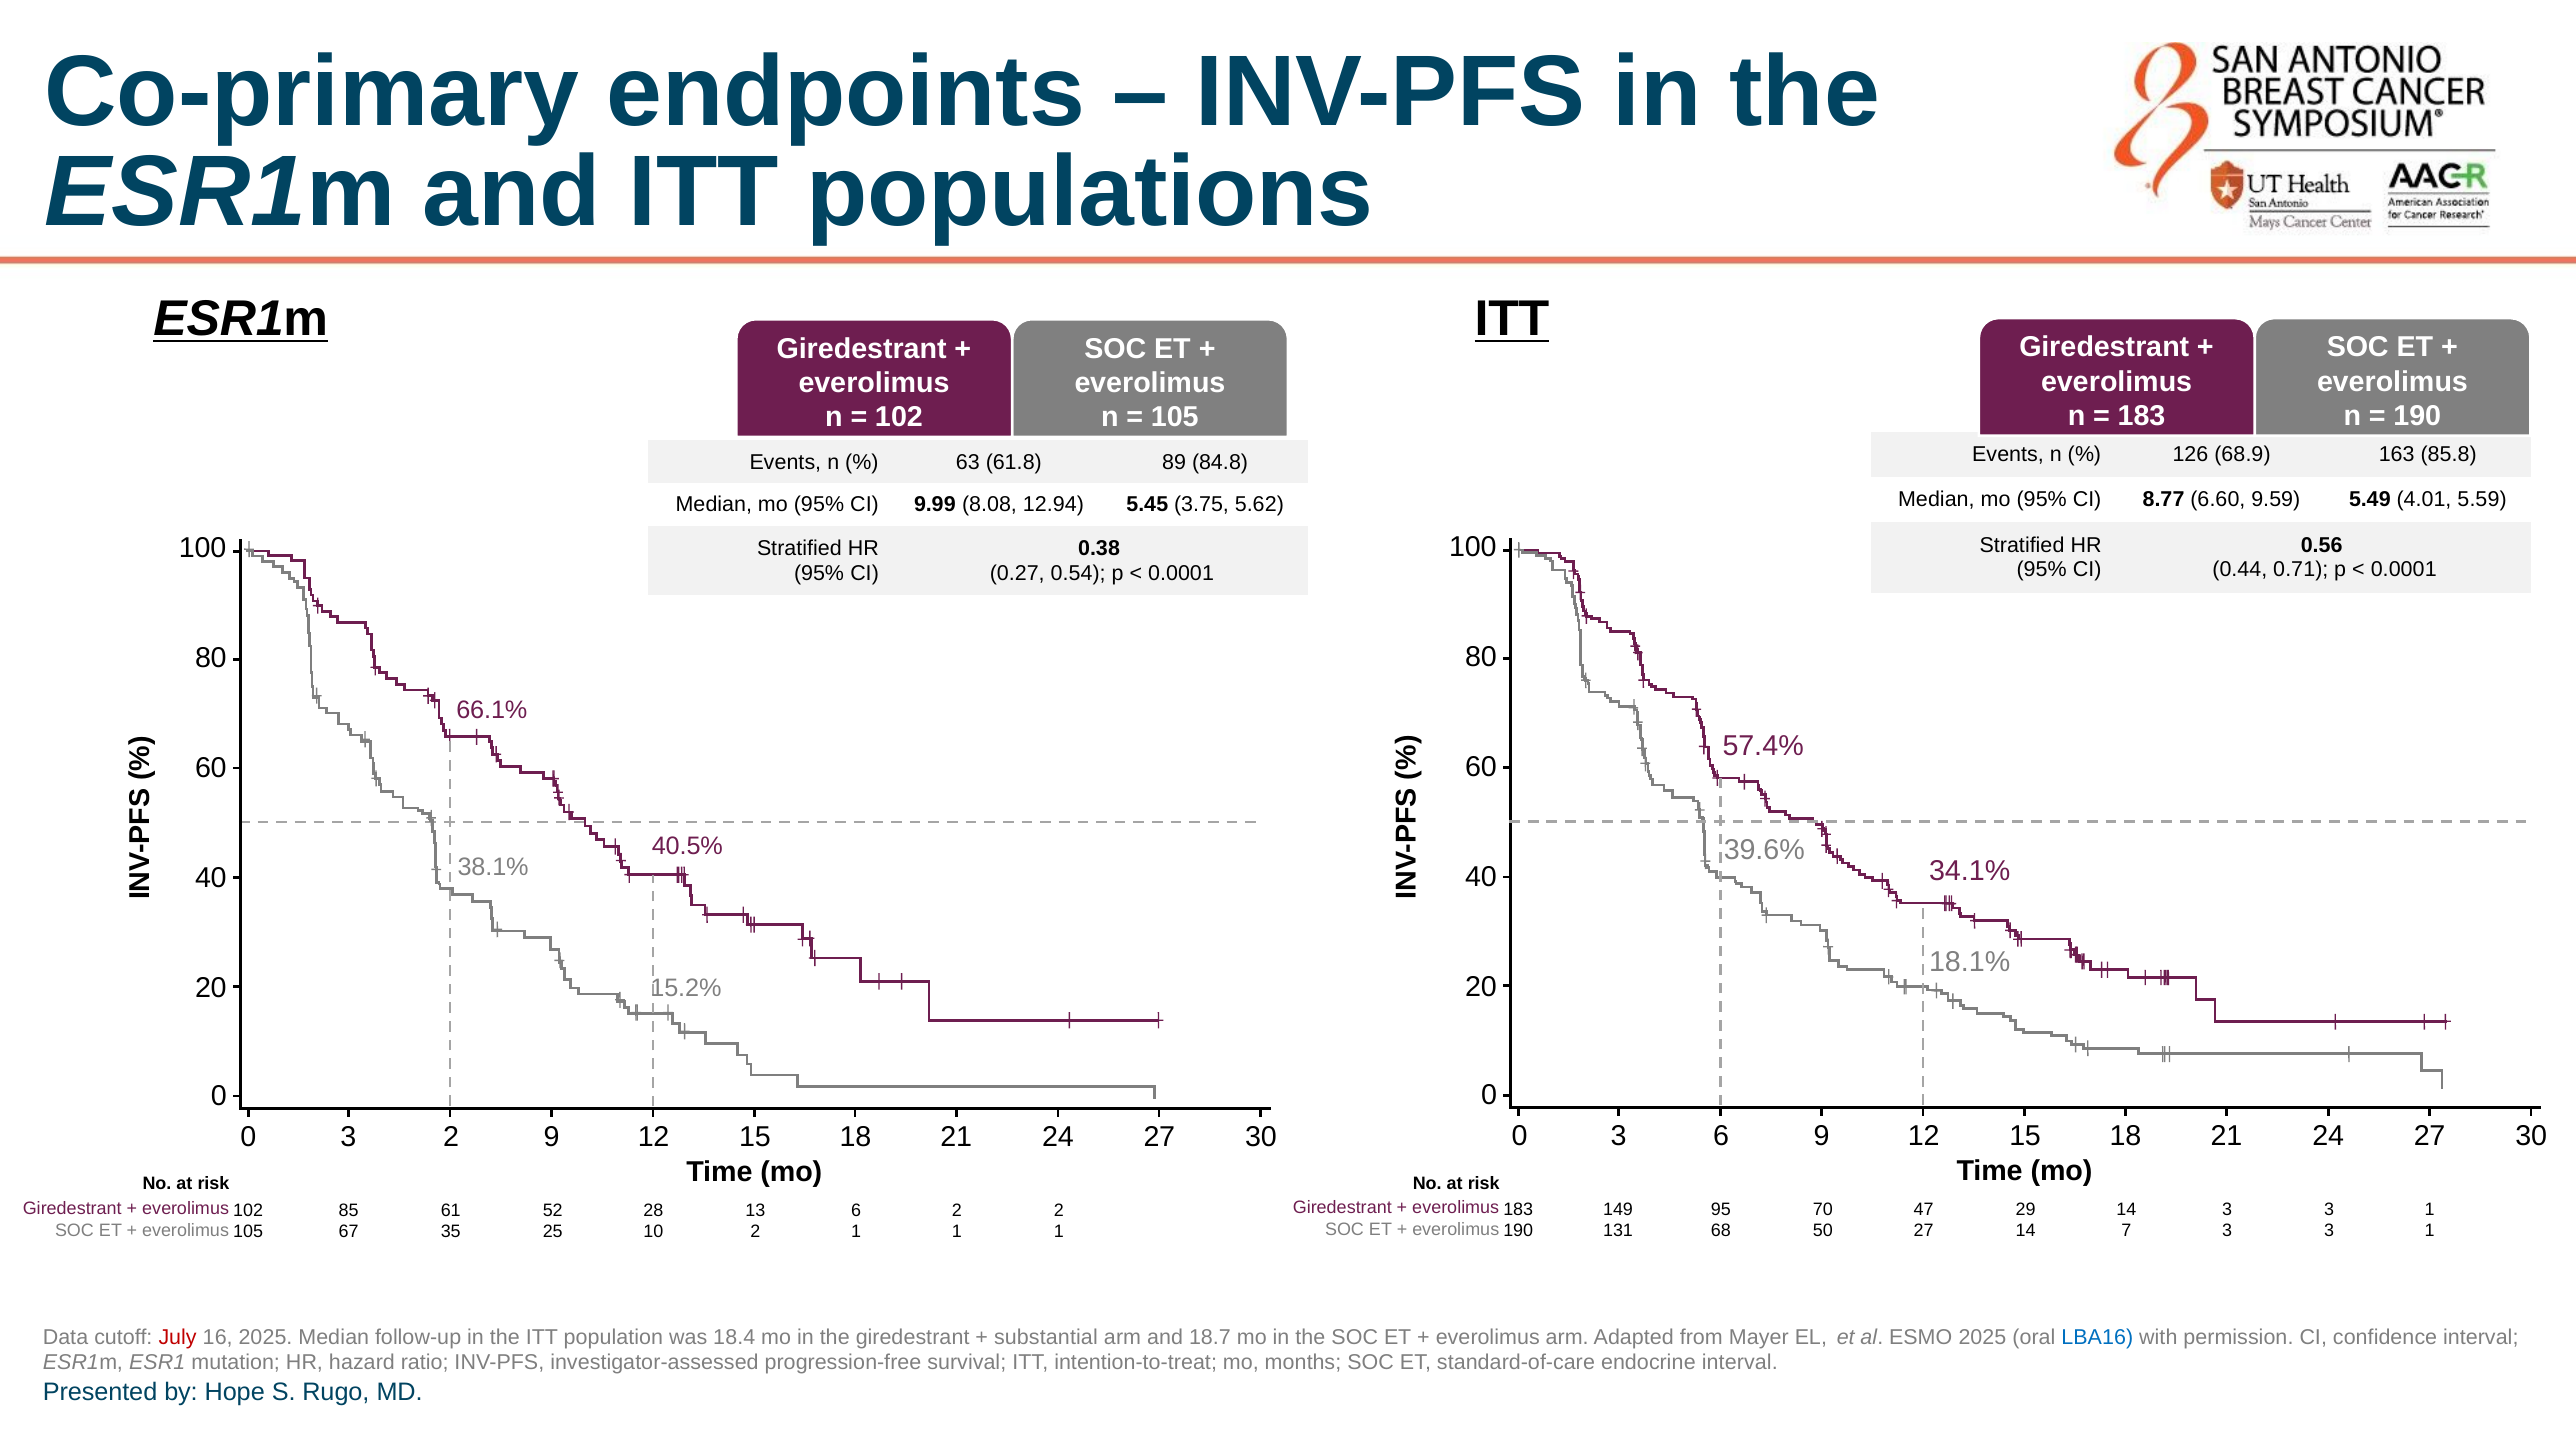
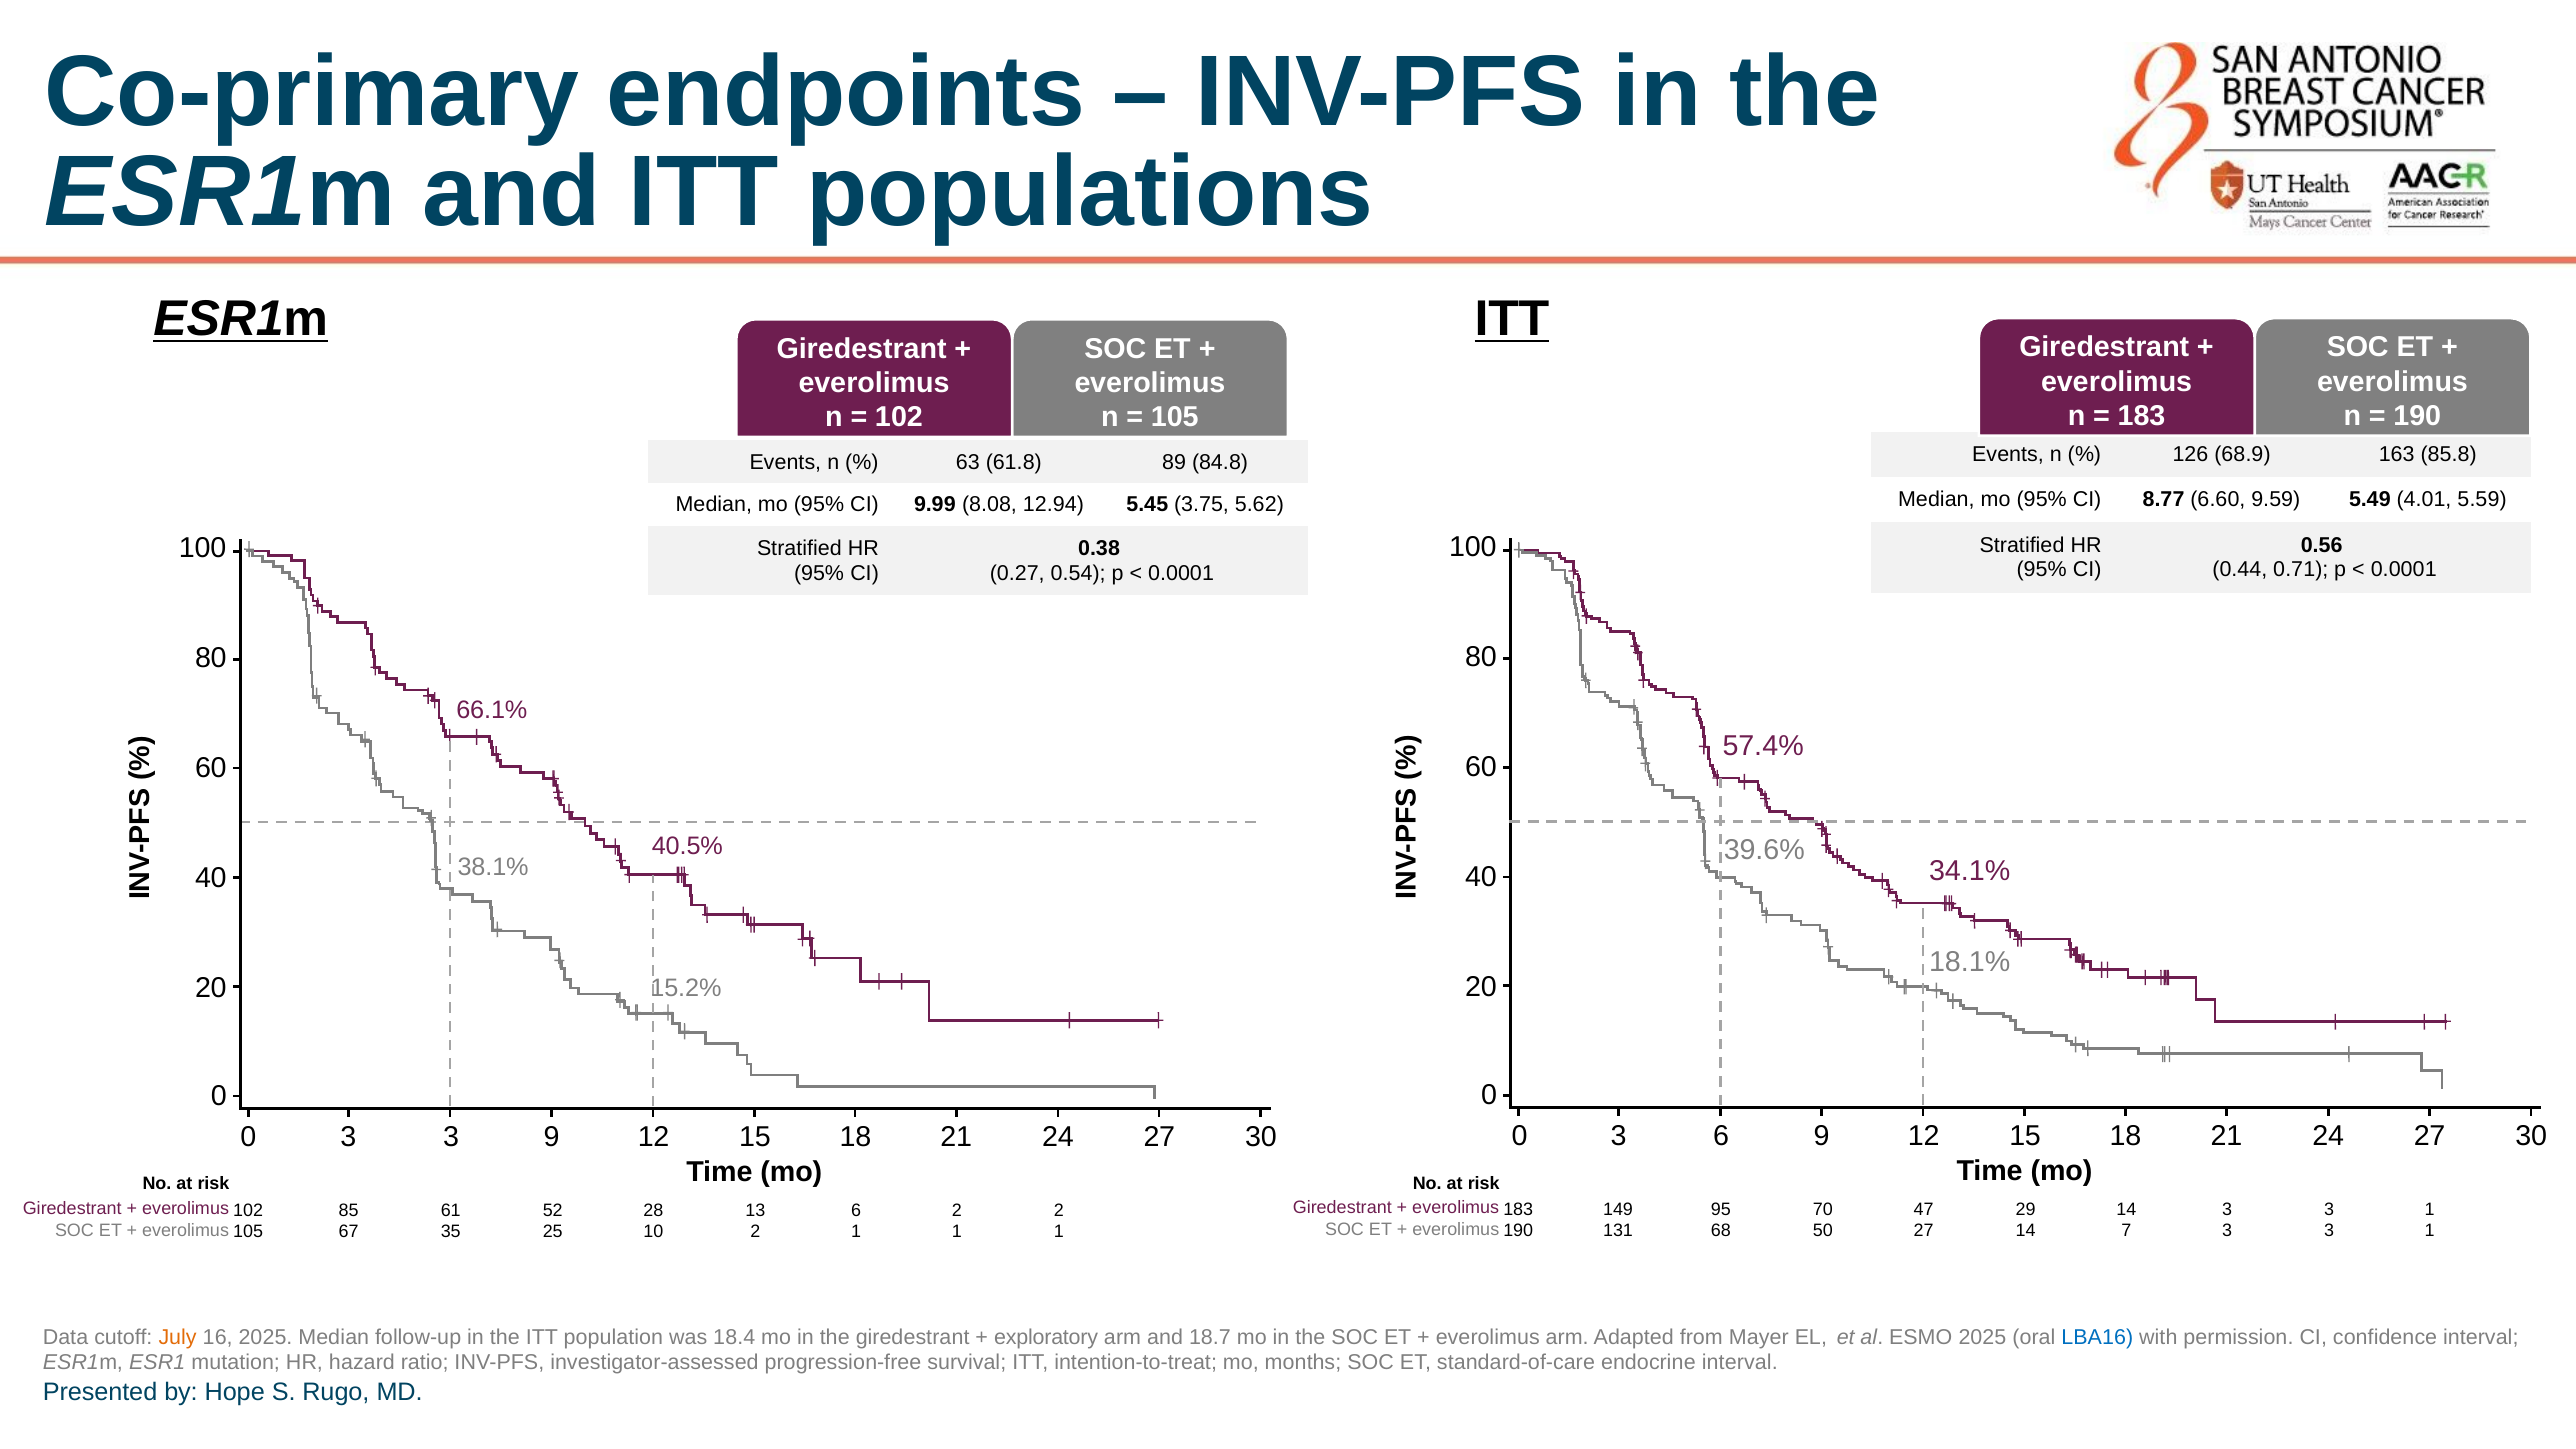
0 3 2: 2 -> 3
July colour: red -> orange
substantial: substantial -> exploratory
